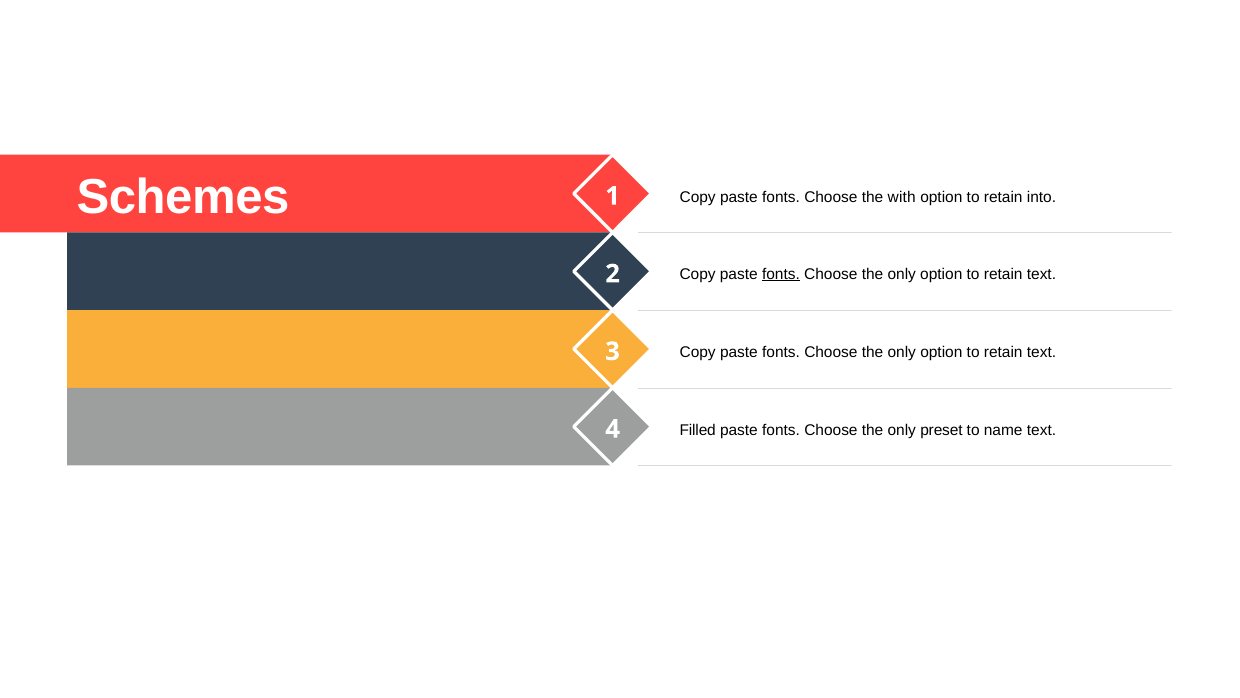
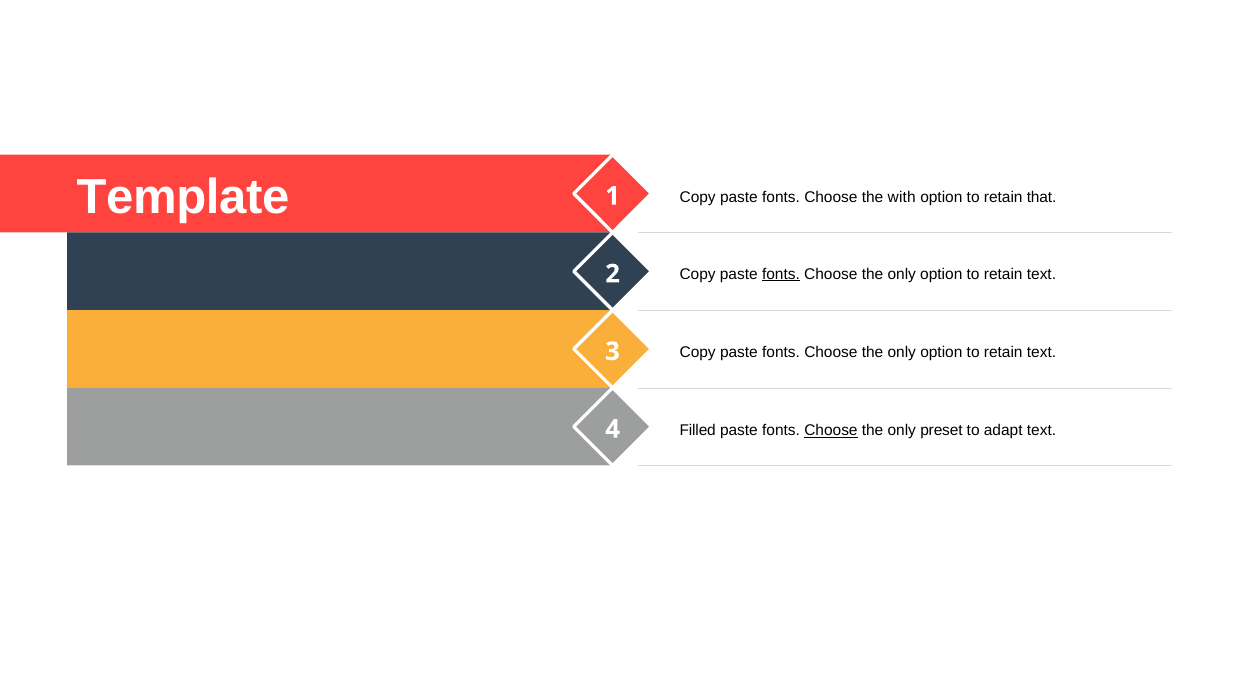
Schemes: Schemes -> Template
into: into -> that
Choose at (831, 430) underline: none -> present
name: name -> adapt
